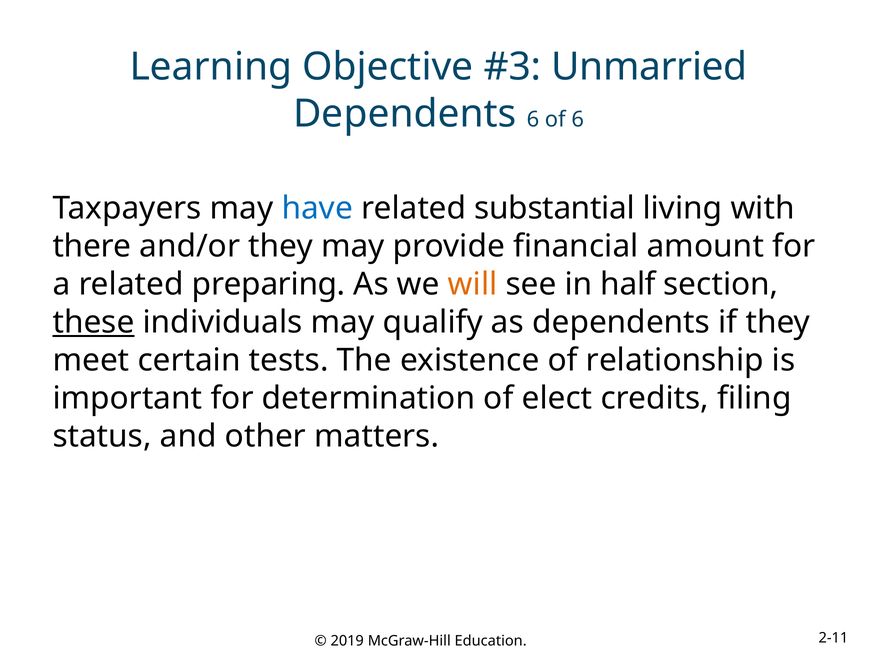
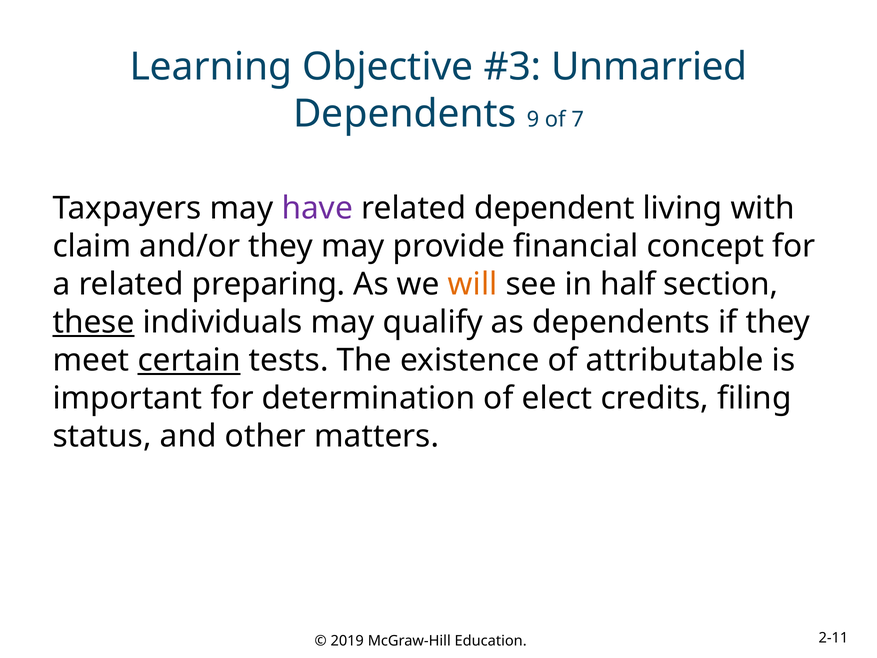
Dependents 6: 6 -> 9
of 6: 6 -> 7
have colour: blue -> purple
substantial: substantial -> dependent
there: there -> claim
amount: amount -> concept
certain underline: none -> present
relationship: relationship -> attributable
